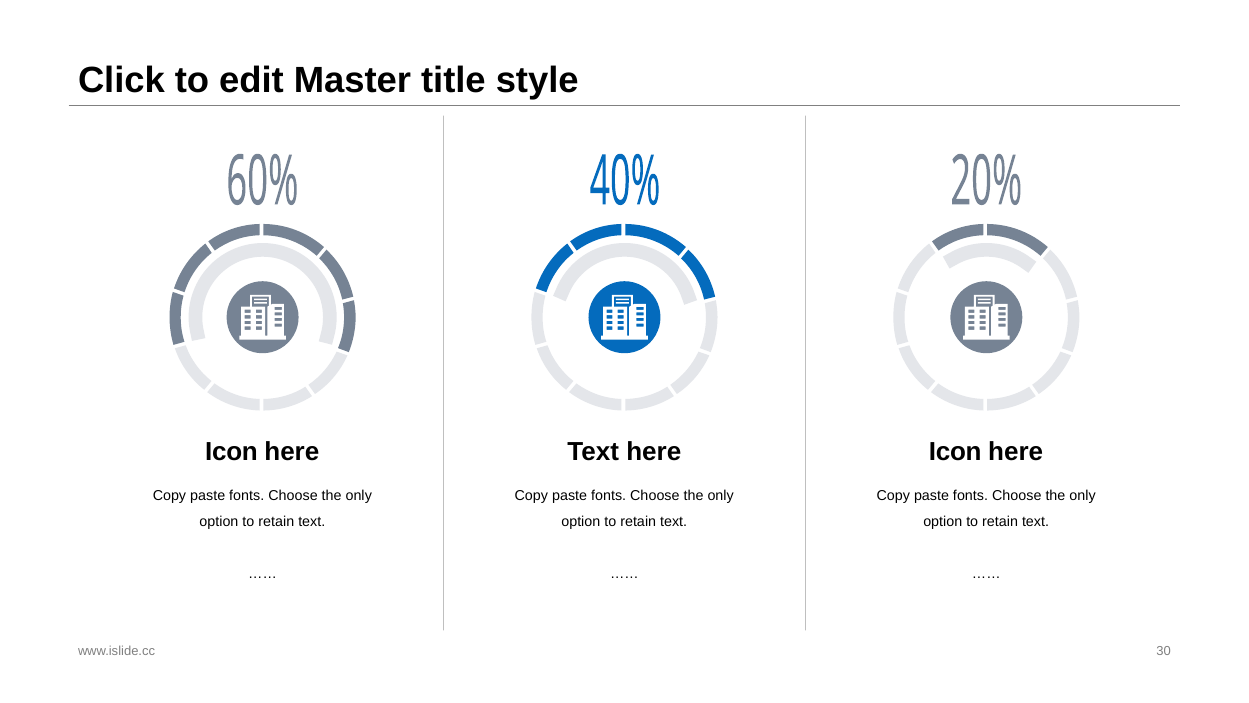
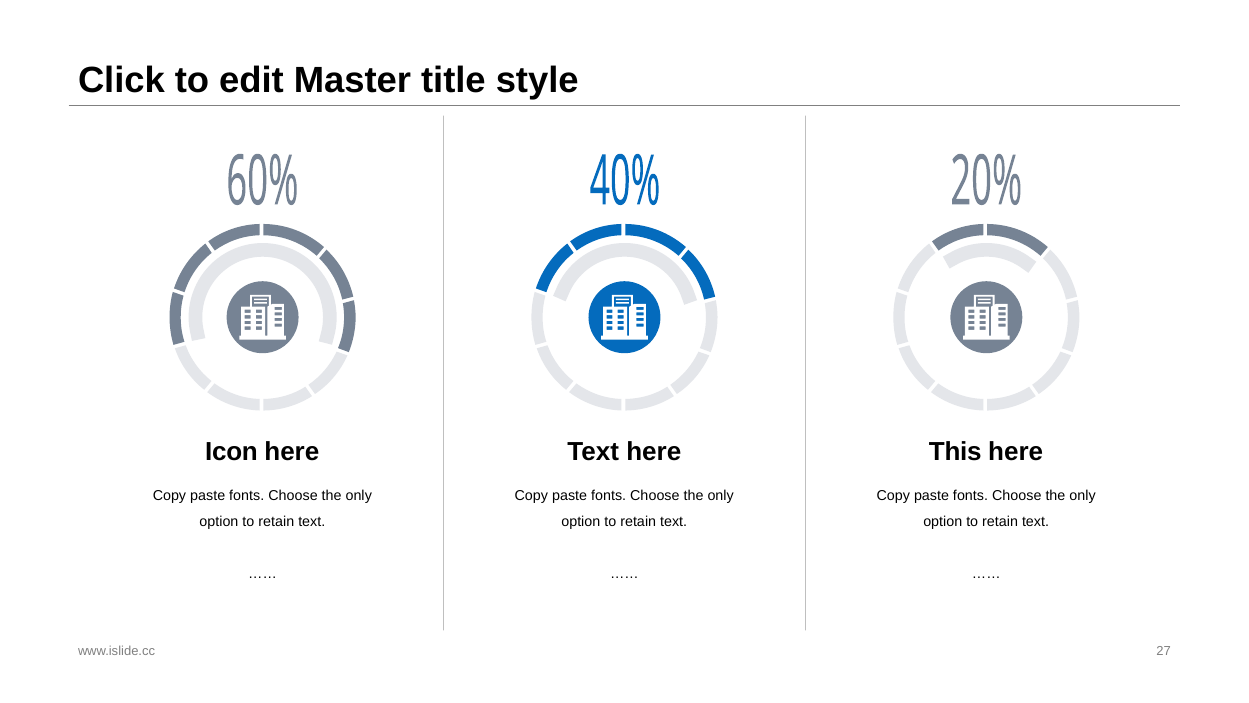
Icon at (955, 452): Icon -> This
30: 30 -> 27
